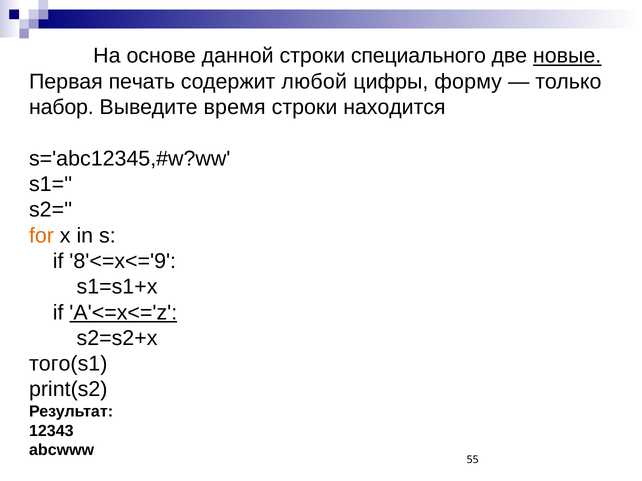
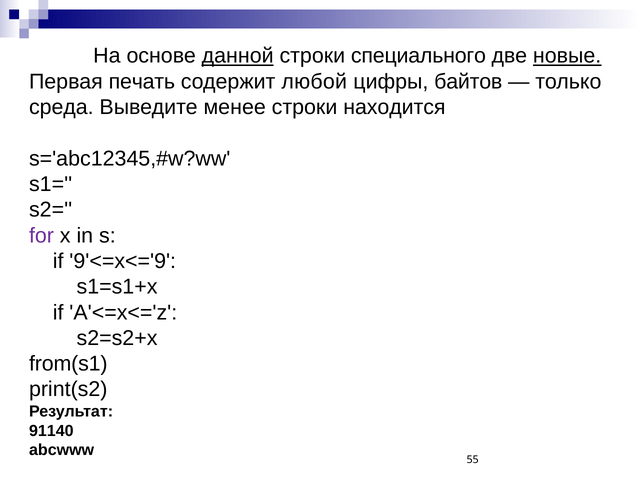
данной underline: none -> present
форму: форму -> байтов
набор: набор -> среда
время: время -> менее
for colour: orange -> purple
8'<=x<='9: 8'<=x<='9 -> 9'<=x<='9
A'<=x<='z underline: present -> none
того(s1: того(s1 -> from(s1
12343: 12343 -> 91140
